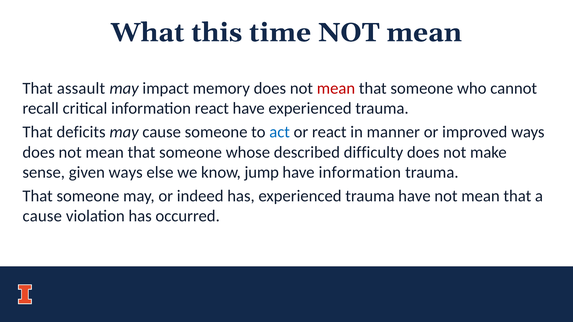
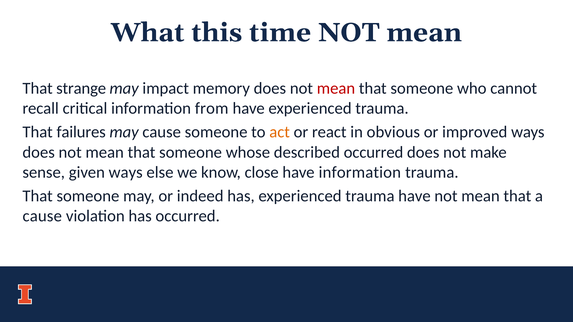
assault: assault -> strange
information react: react -> from
deficits: deficits -> failures
act colour: blue -> orange
manner: manner -> obvious
described difficulty: difficulty -> occurred
jump: jump -> close
